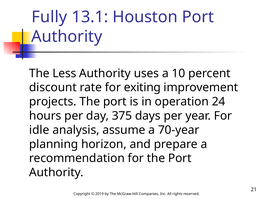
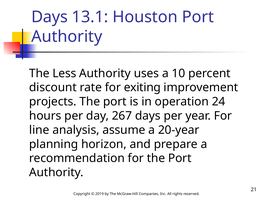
Fully at (49, 17): Fully -> Days
375: 375 -> 267
idle: idle -> line
70-year: 70-year -> 20-year
